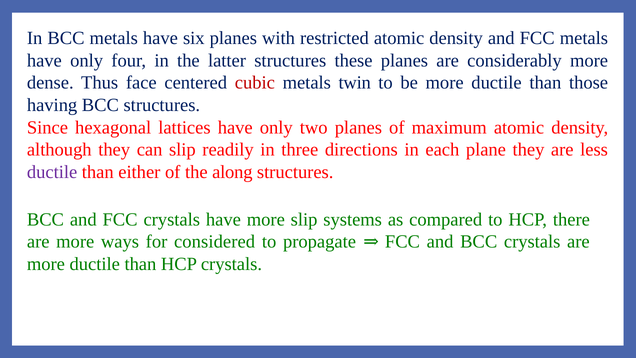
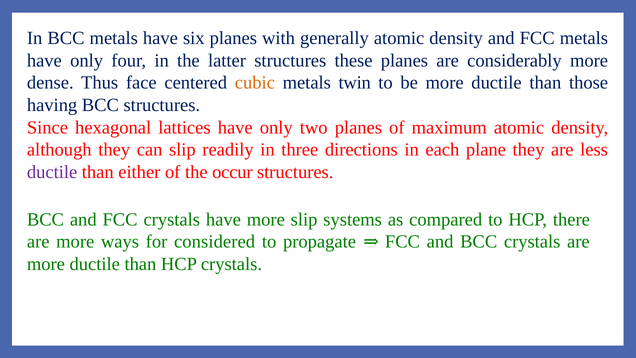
restricted: restricted -> generally
cubic colour: red -> orange
along: along -> occur
